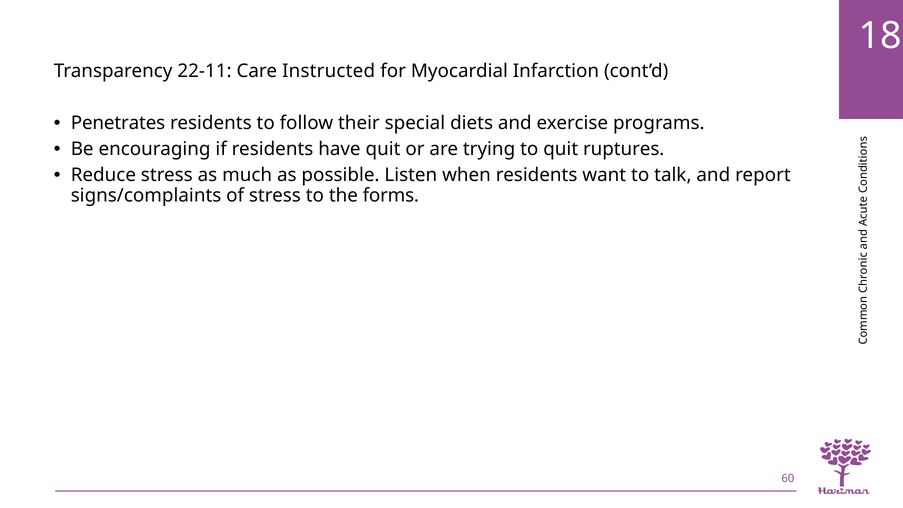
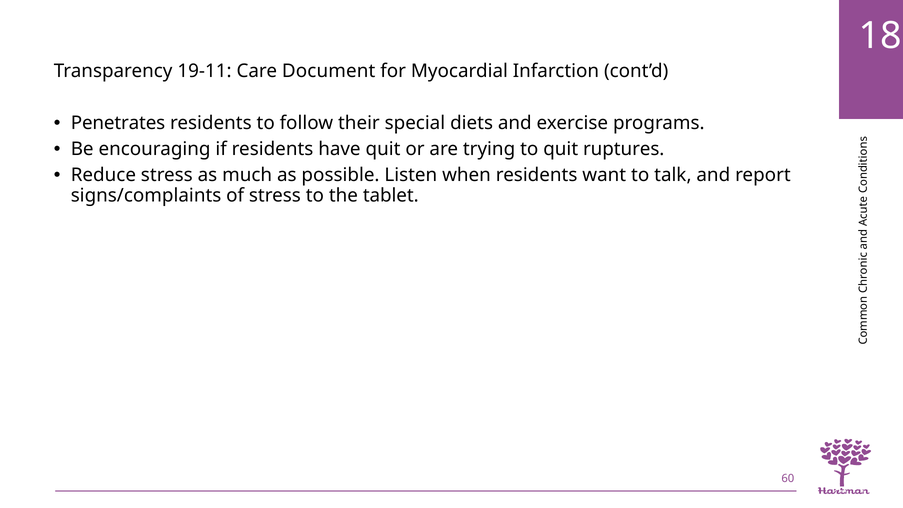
22-11: 22-11 -> 19-11
Instructed: Instructed -> Document
forms: forms -> tablet
